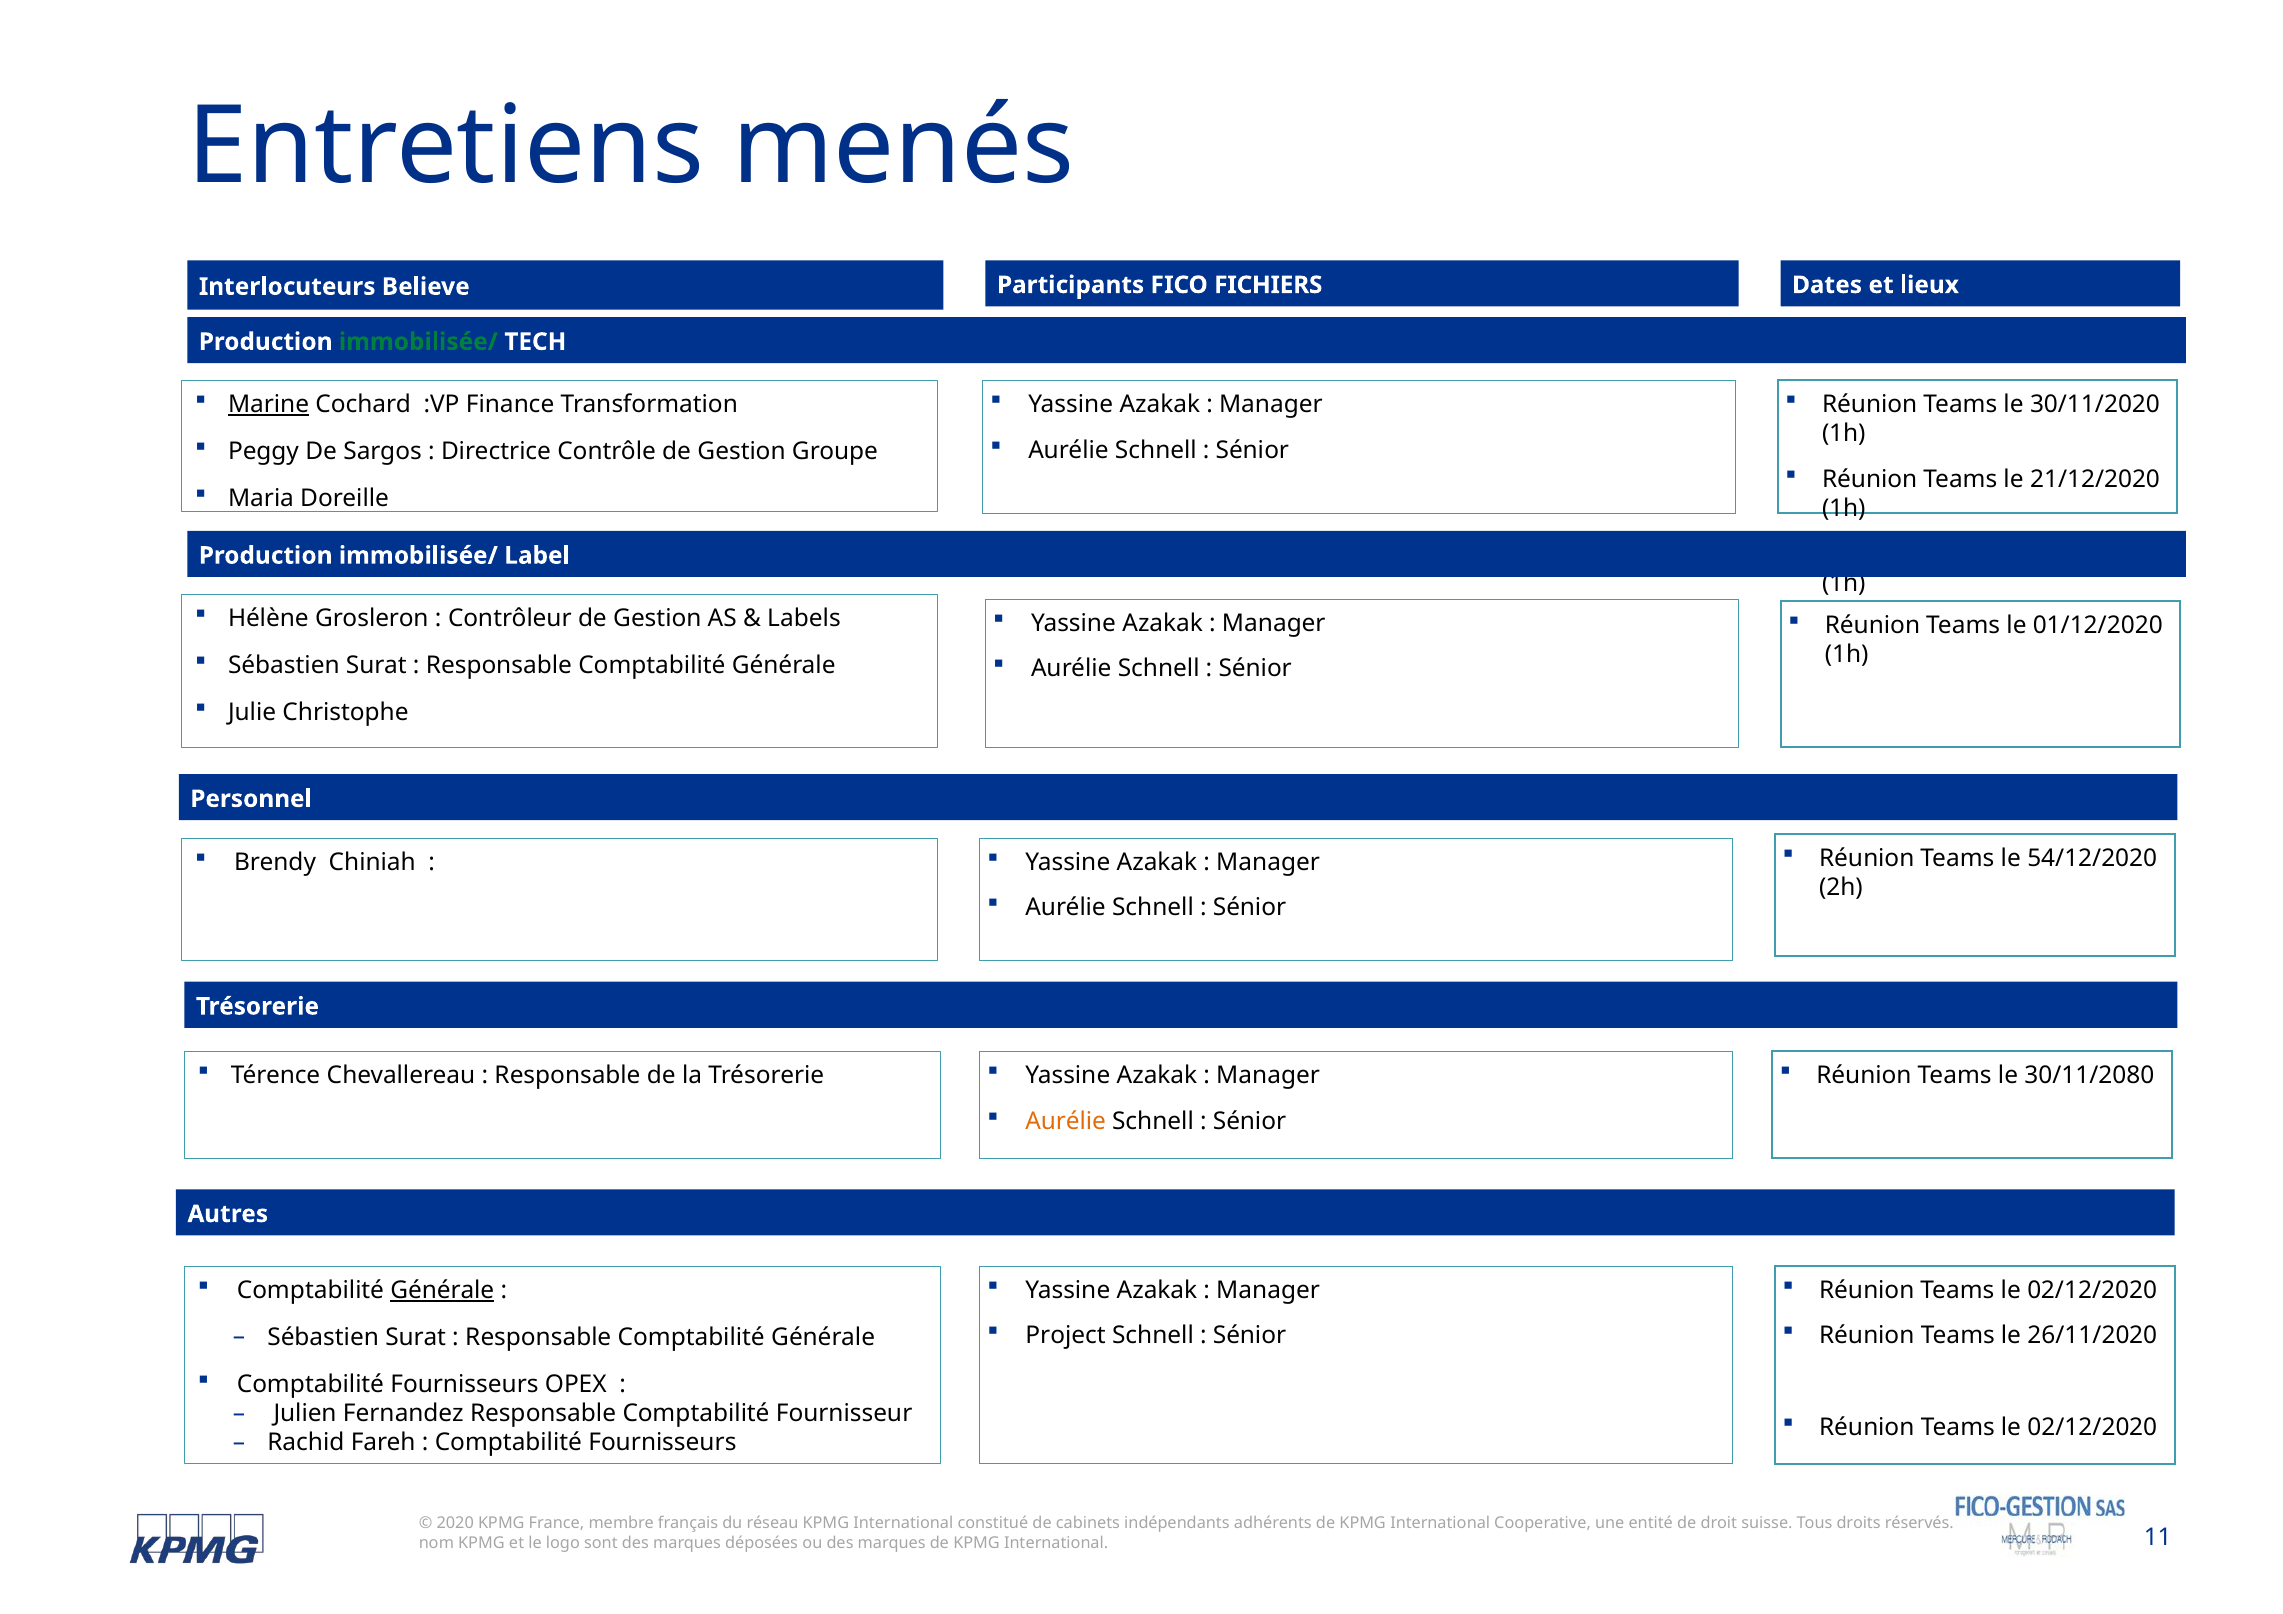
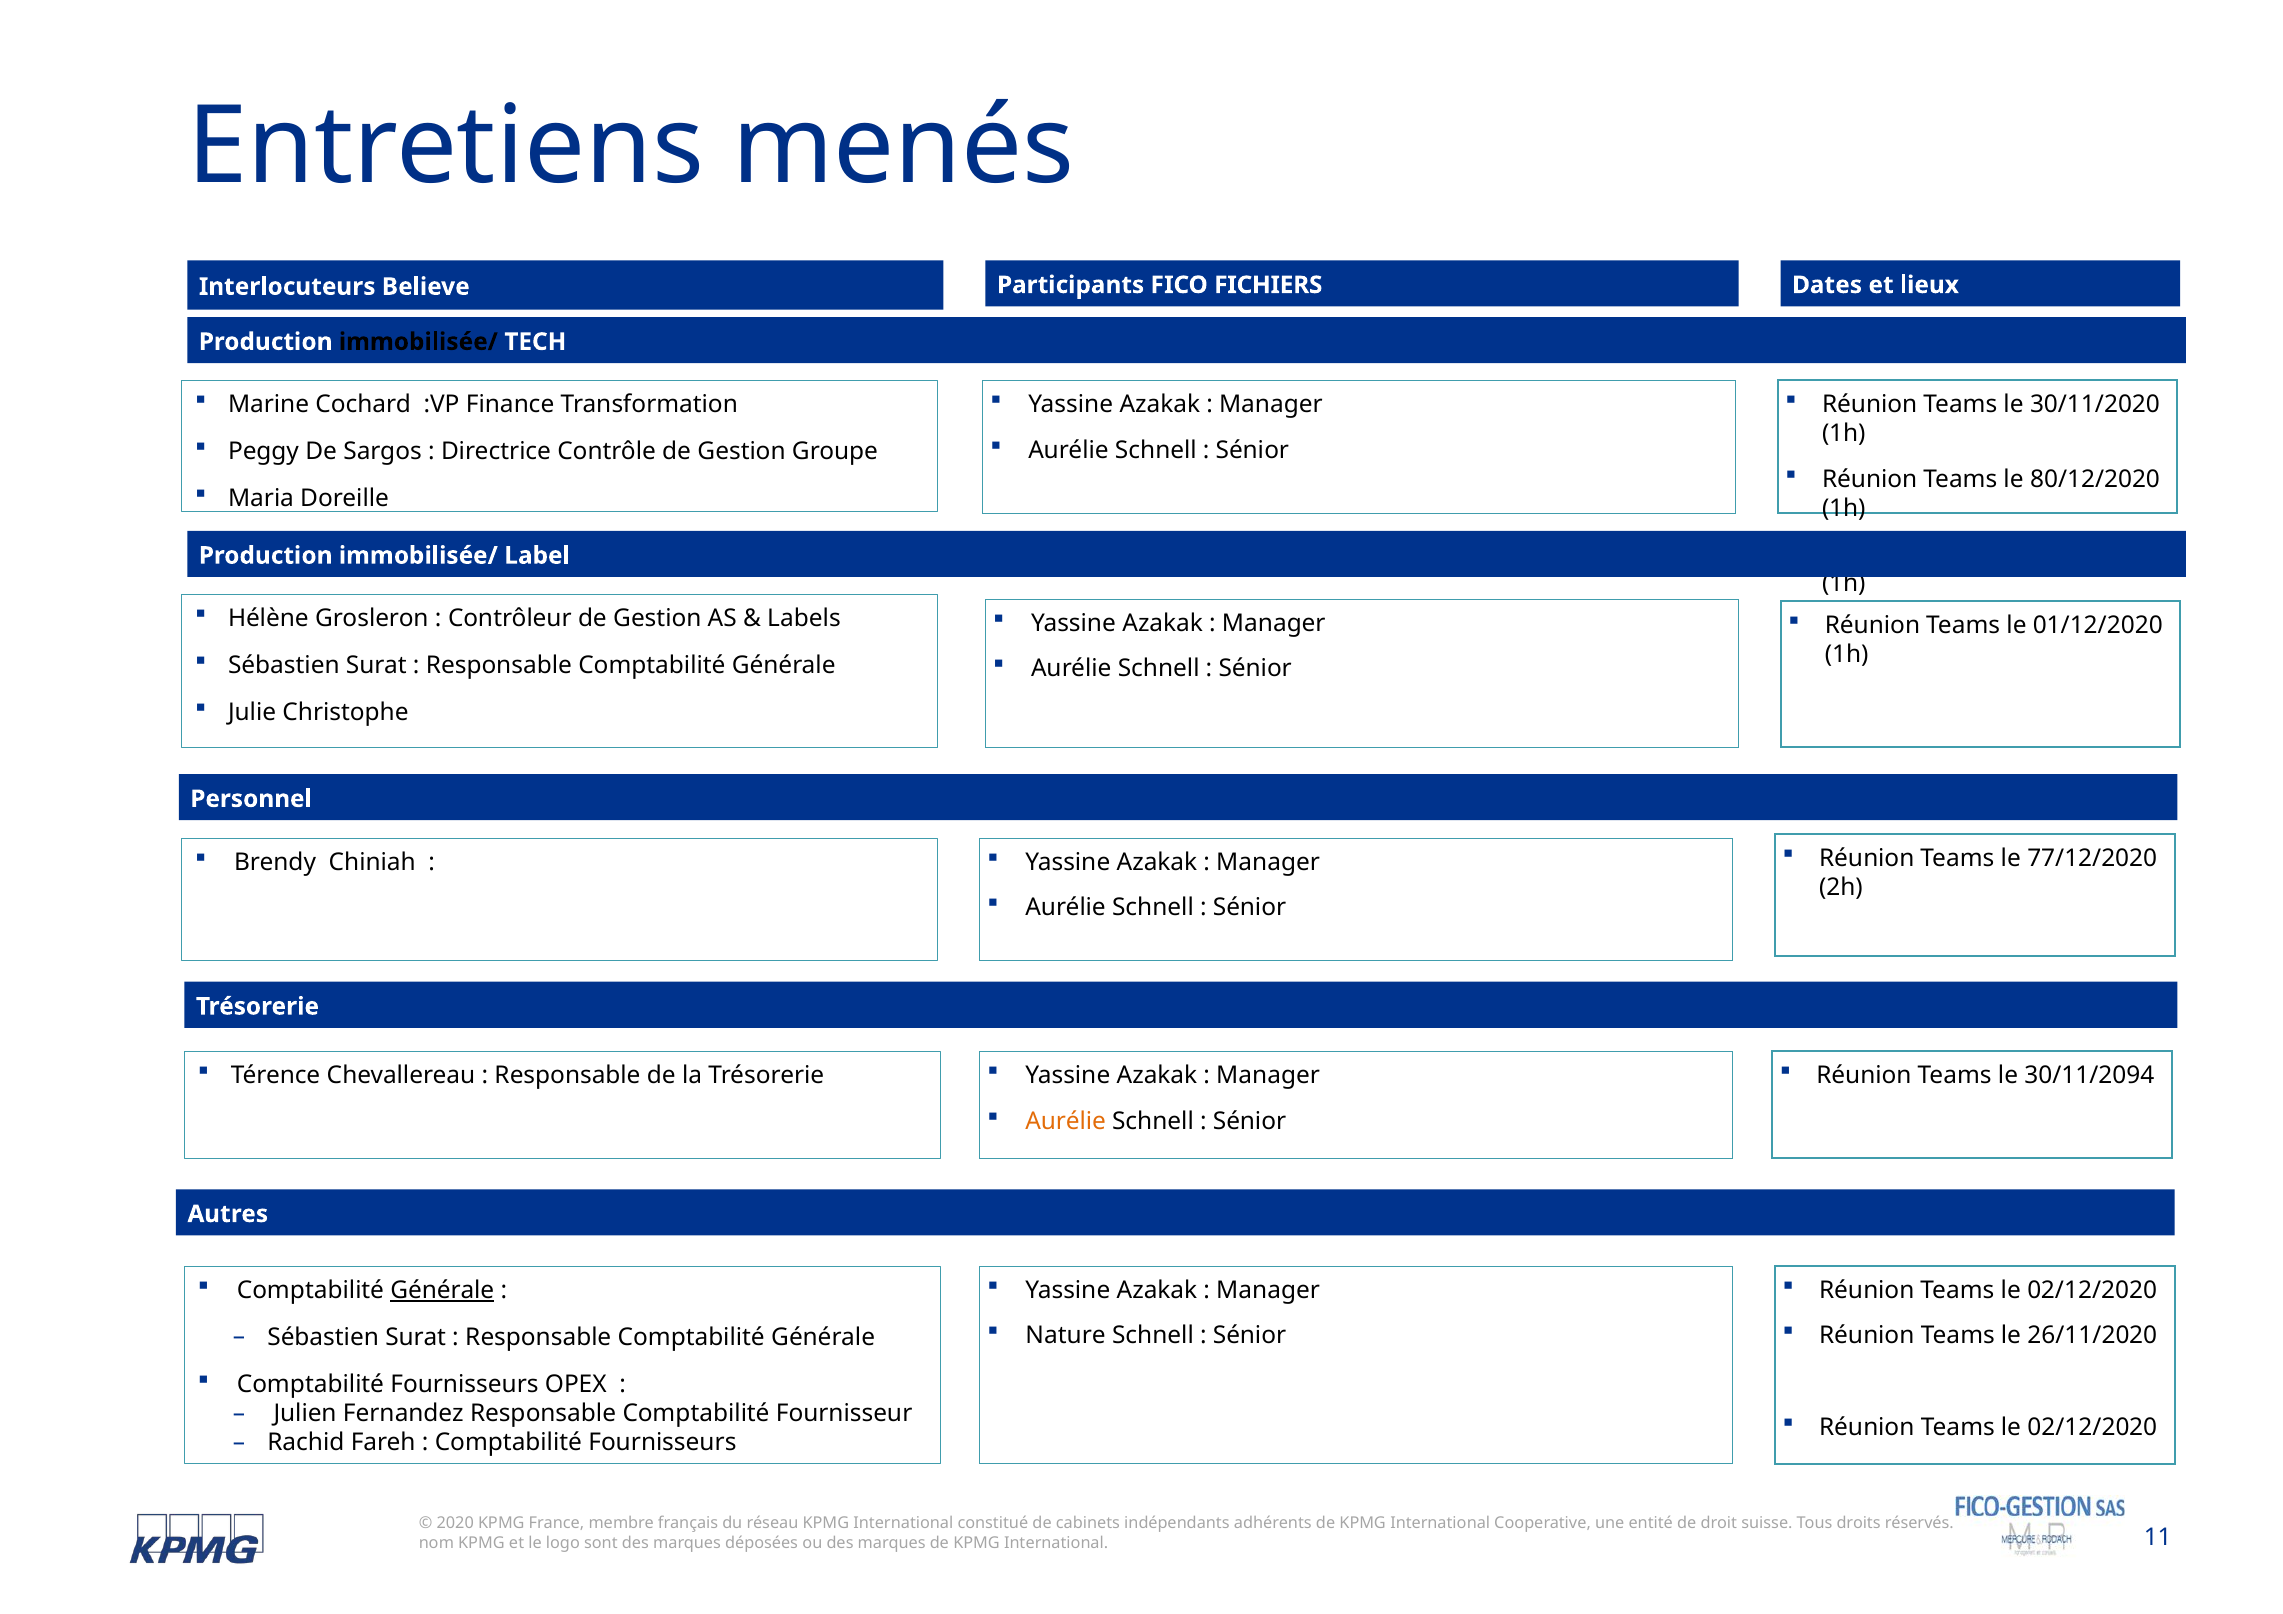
immobilisée/ at (418, 342) colour: green -> black
Marine underline: present -> none
21/12/2020: 21/12/2020 -> 80/12/2020
54/12/2020: 54/12/2020 -> 77/12/2020
30/11/2080: 30/11/2080 -> 30/11/2094
Project: Project -> Nature
